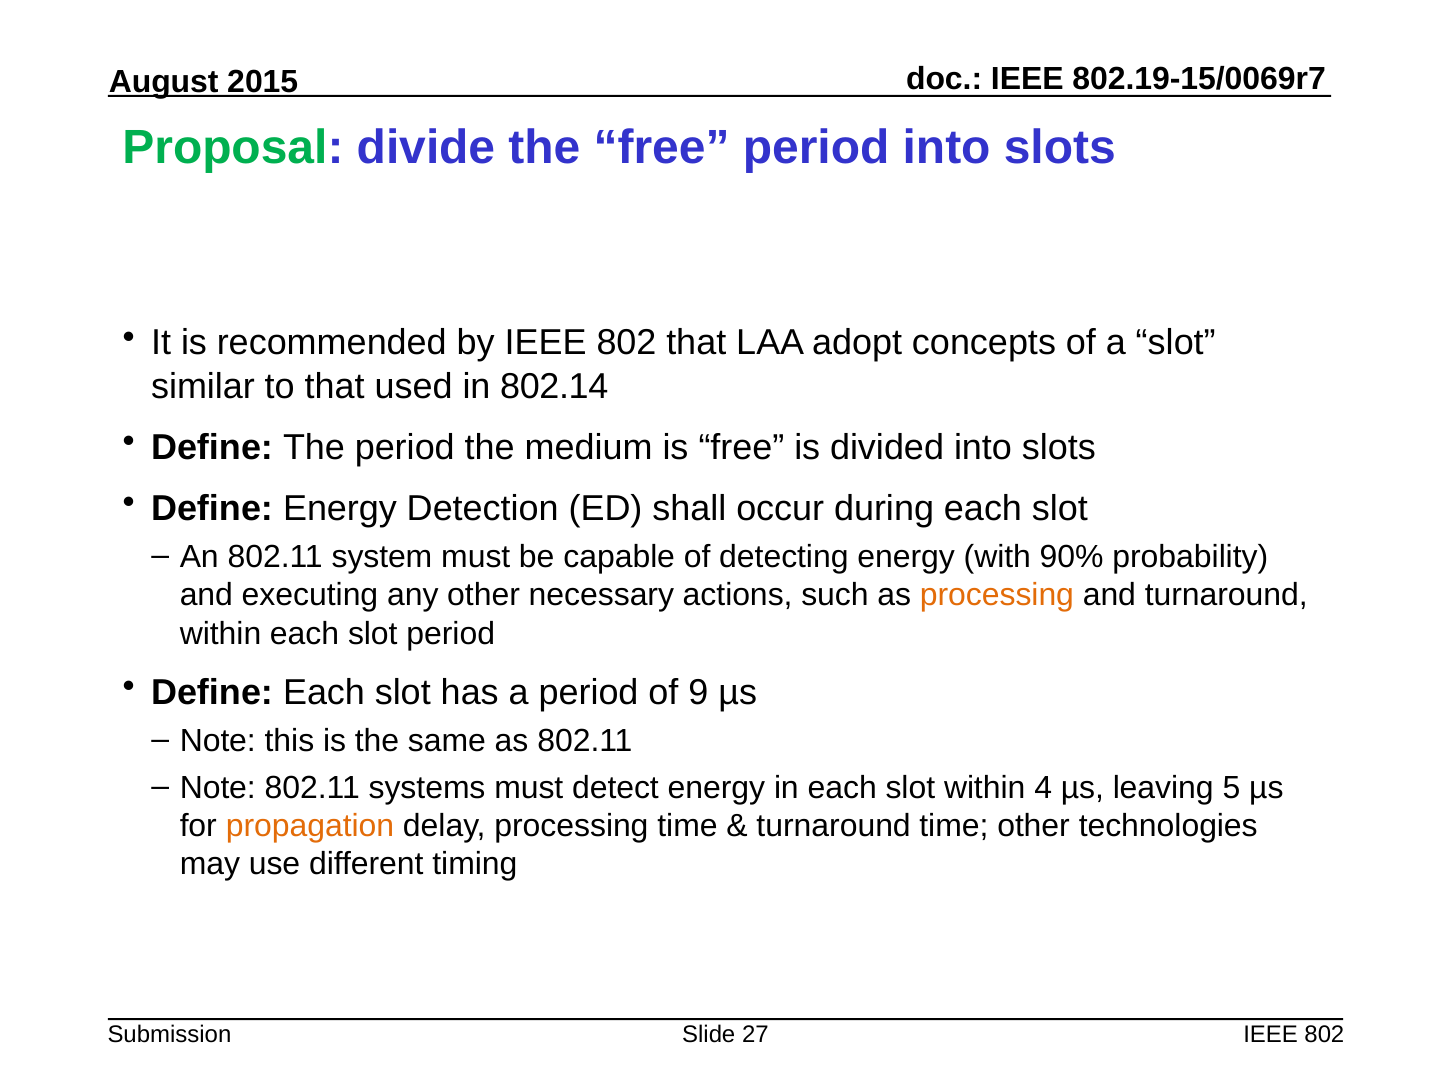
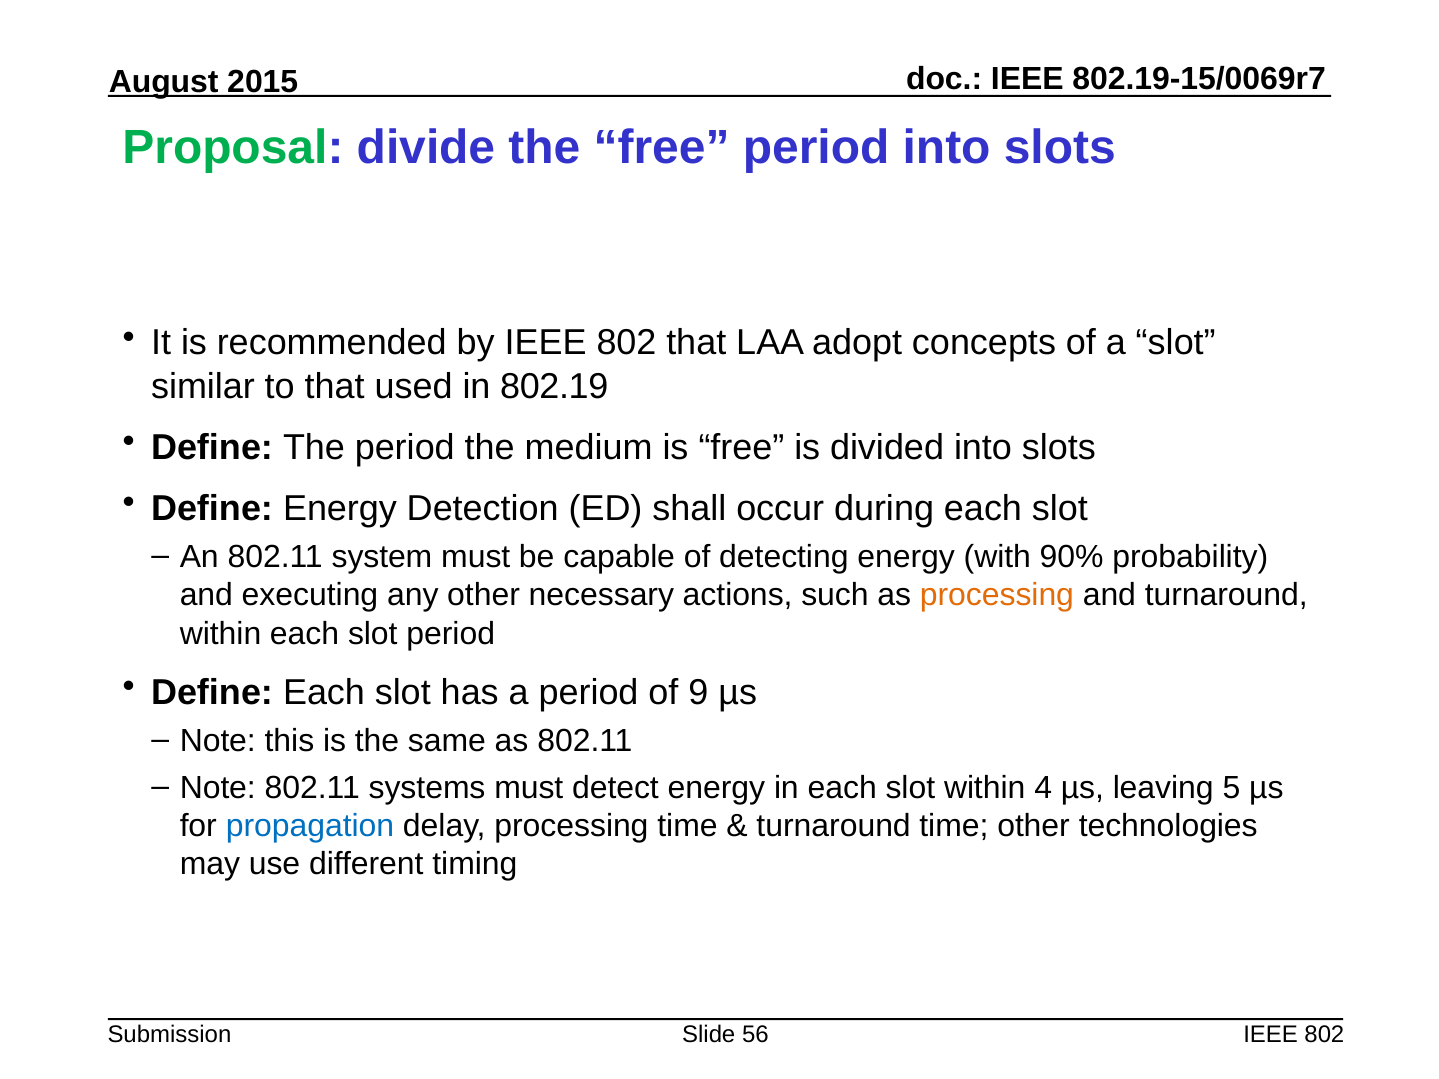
802.14: 802.14 -> 802.19
propagation colour: orange -> blue
27: 27 -> 56
